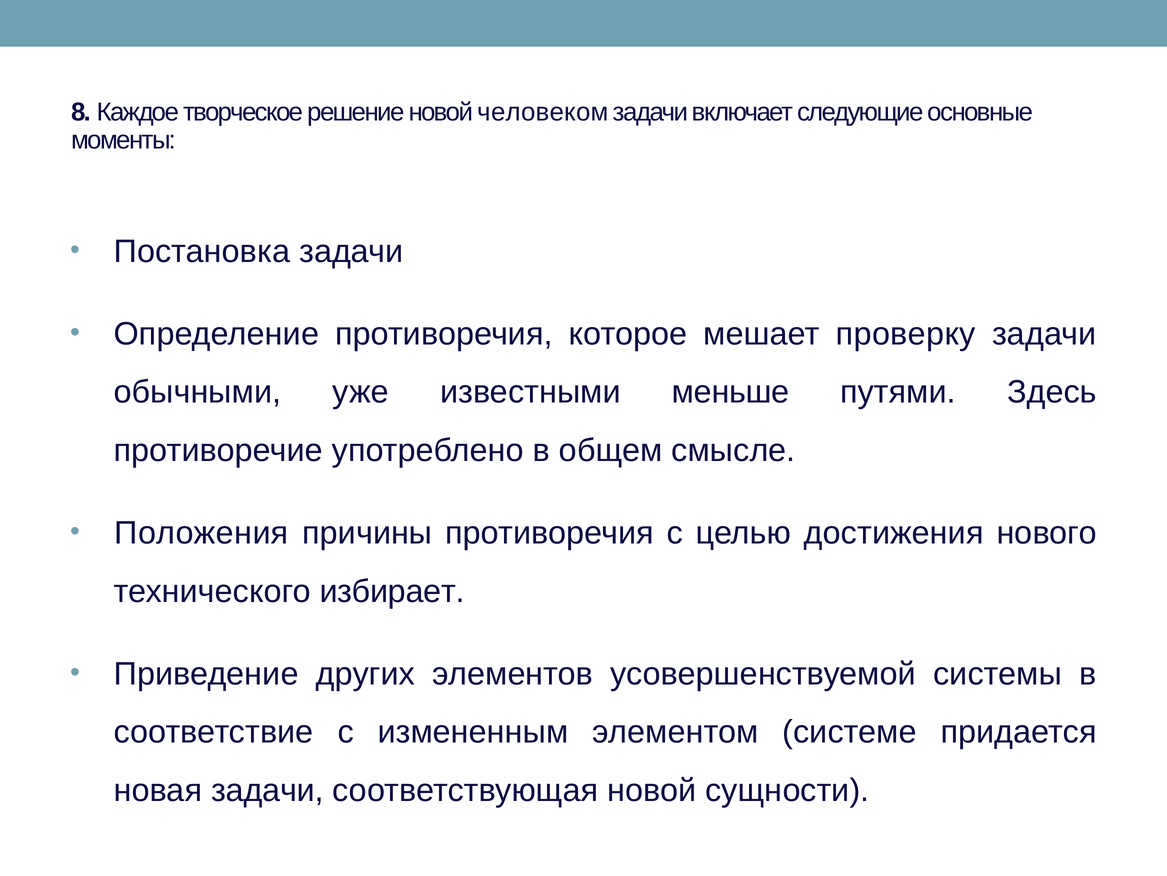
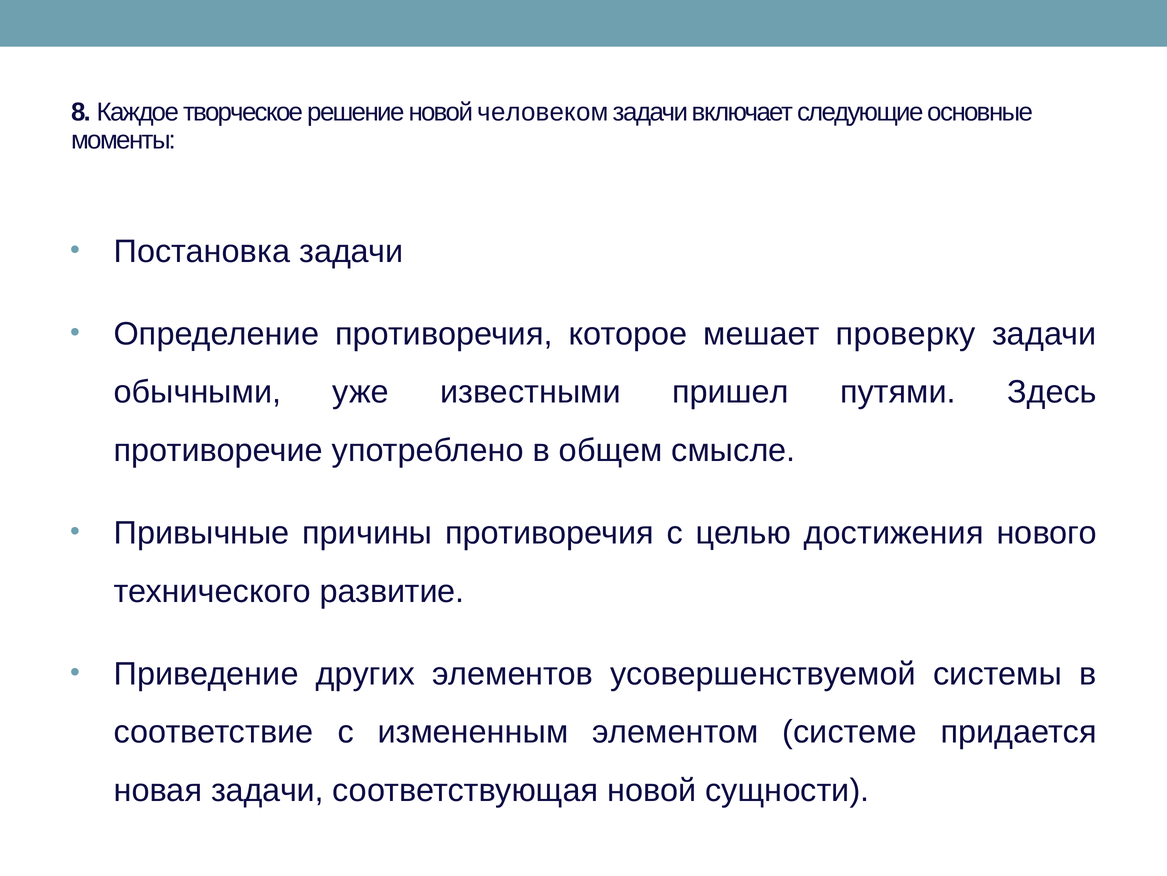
меньше: меньше -> пришел
Положения: Положения -> Привычные
избирает: избирает -> развитие
